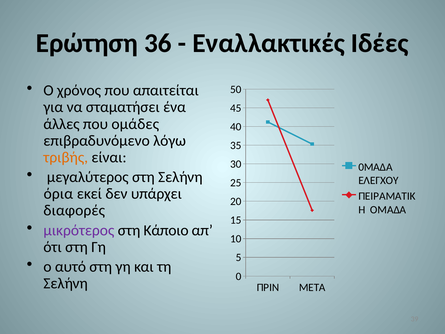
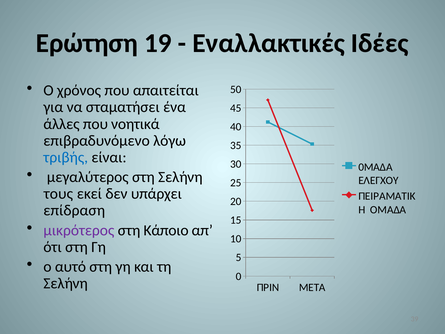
36: 36 -> 19
ομάδες: ομάδες -> νοητικά
τριβής colour: orange -> blue
όρια: όρια -> τους
διαφορές: διαφορές -> επίδραση
